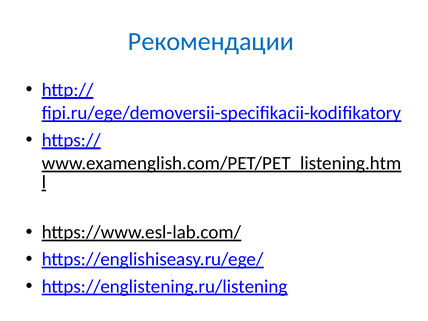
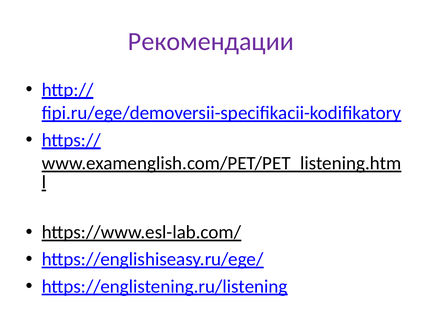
Рекомендации colour: blue -> purple
